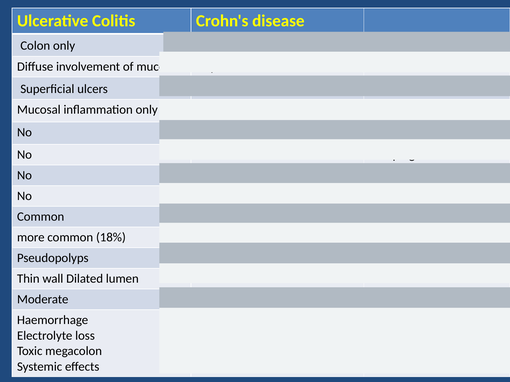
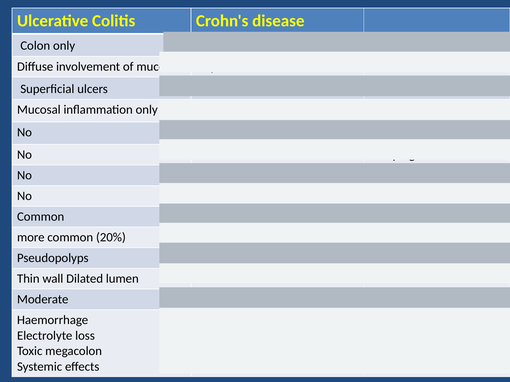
18%: 18% -> 20%
